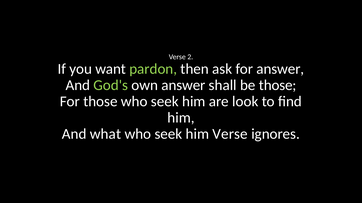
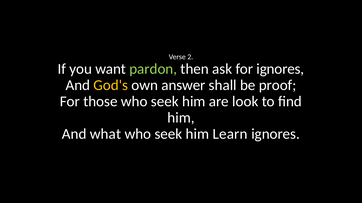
for answer: answer -> ignores
God's colour: light green -> yellow
be those: those -> proof
him Verse: Verse -> Learn
